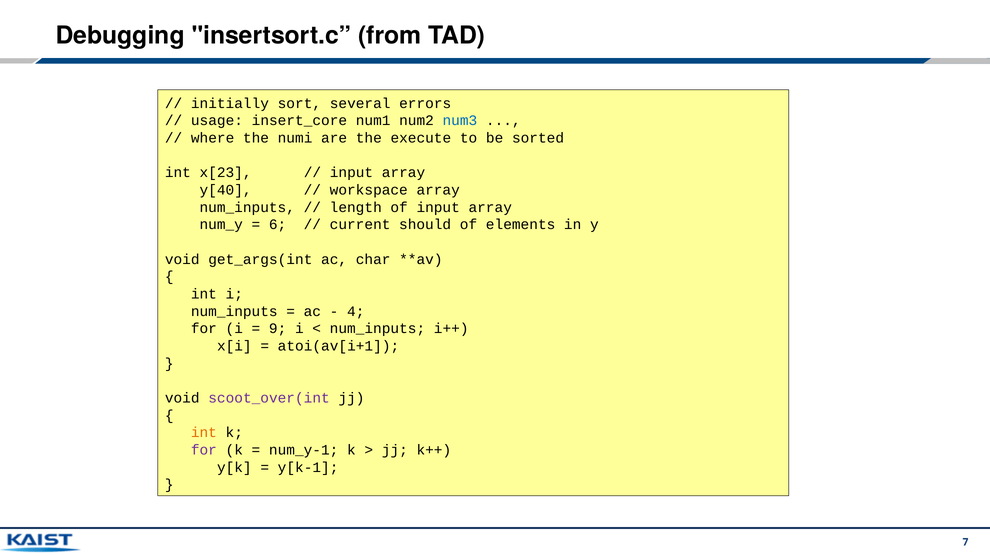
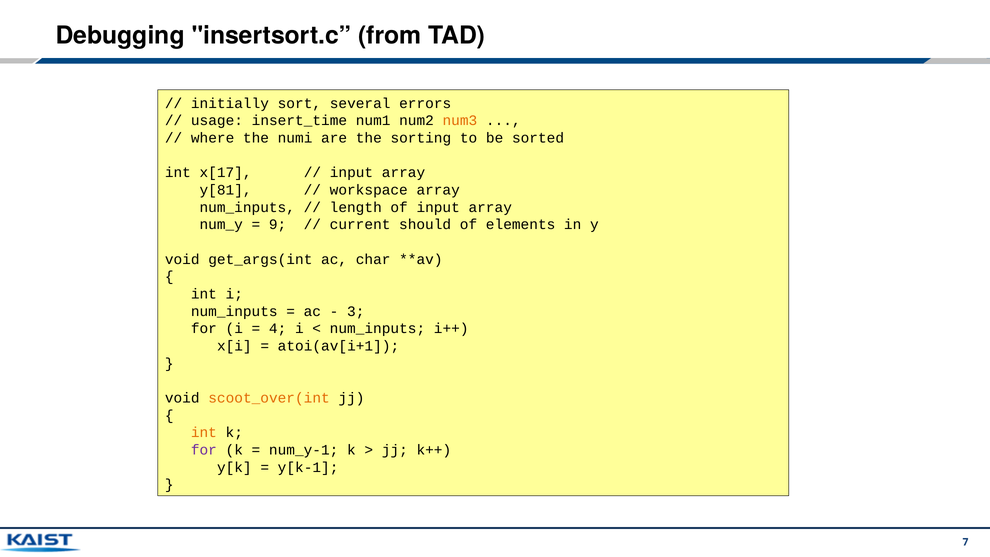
insert_core: insert_core -> insert_time
num3 colour: blue -> orange
execute: execute -> sorting
x[23: x[23 -> x[17
y[40: y[40 -> y[81
6: 6 -> 9
4: 4 -> 3
9: 9 -> 4
scoot_over(int colour: purple -> orange
